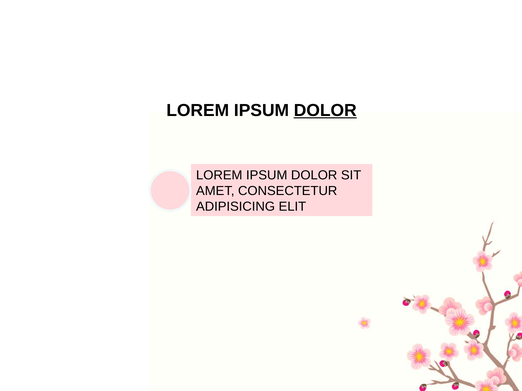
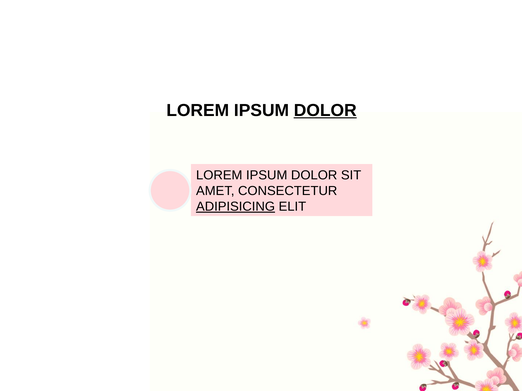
ADIPISICING underline: none -> present
